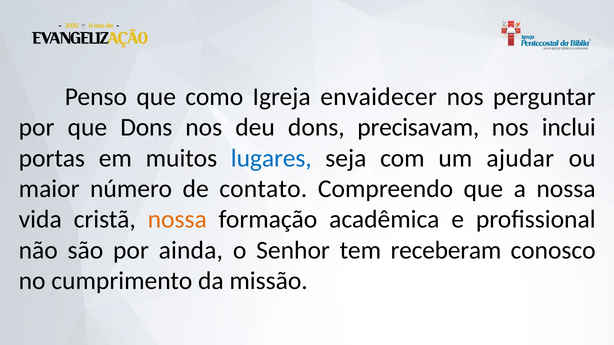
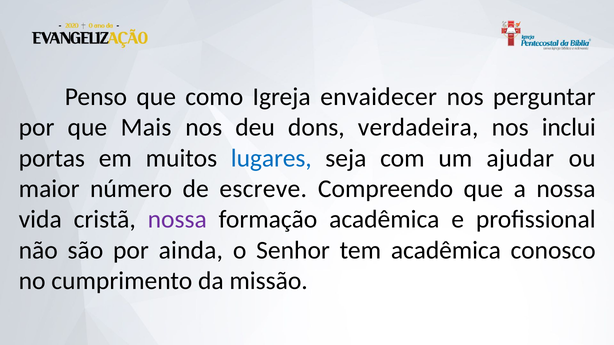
que Dons: Dons -> Mais
precisavam: precisavam -> verdadeira
contato: contato -> escreve
nossa at (177, 220) colour: orange -> purple
tem receberam: receberam -> acadêmica
